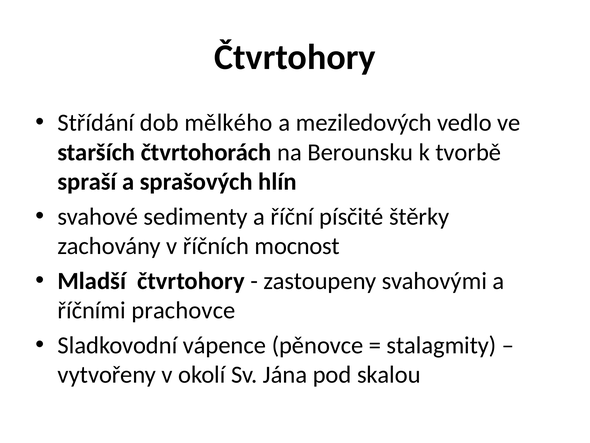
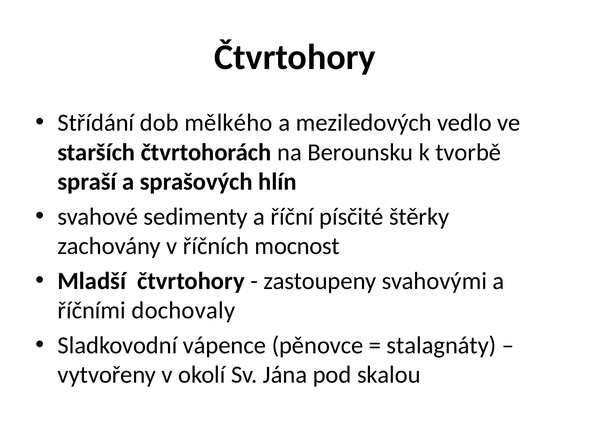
prachovce: prachovce -> dochovaly
stalagmity: stalagmity -> stalagnáty
